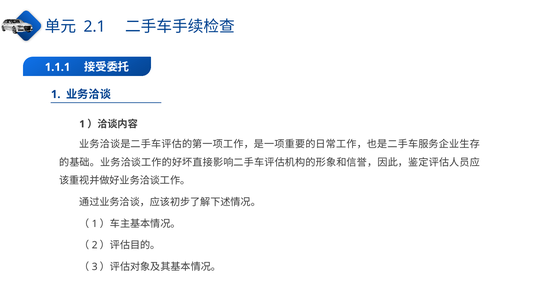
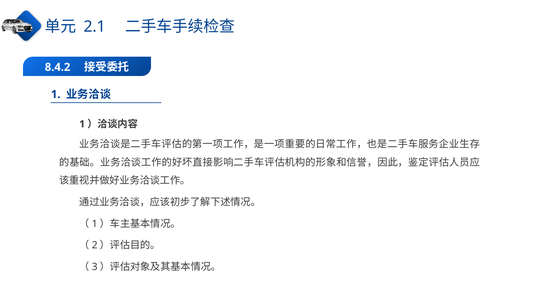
1.1.1: 1.1.1 -> 8.4.2
